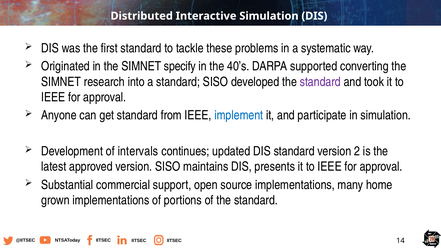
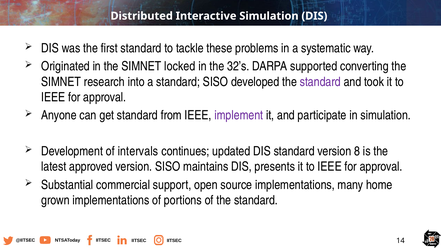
specify: specify -> locked
40’s: 40’s -> 32’s
implement colour: blue -> purple
2: 2 -> 8
